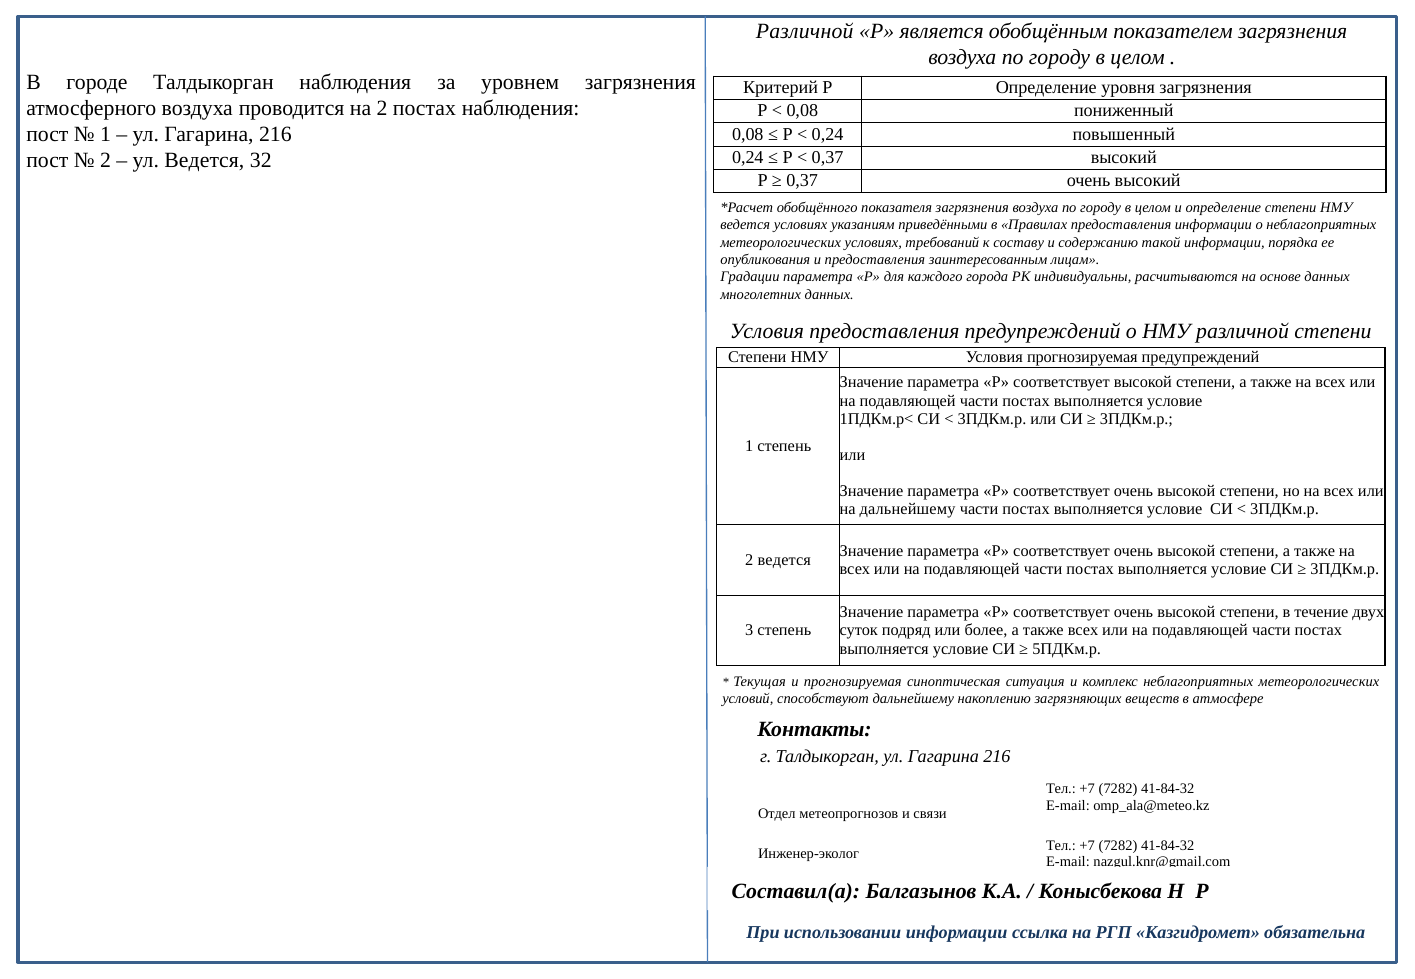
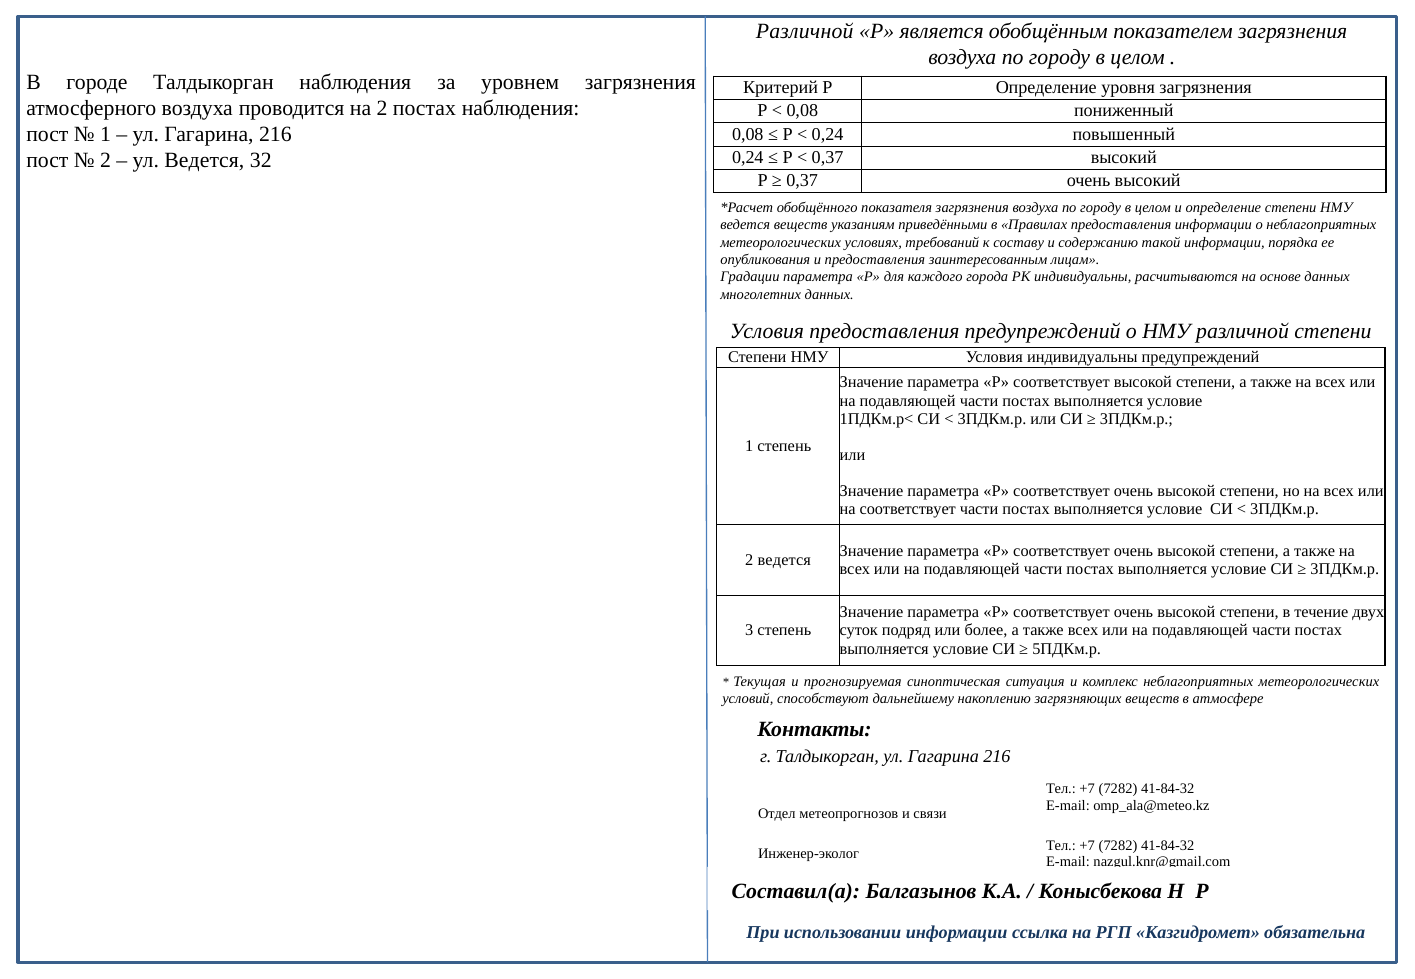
ведется условиях: условиях -> веществ
Условия прогнозируемая: прогнозируемая -> индивидуальны
на дальнейшему: дальнейшему -> соответствует
